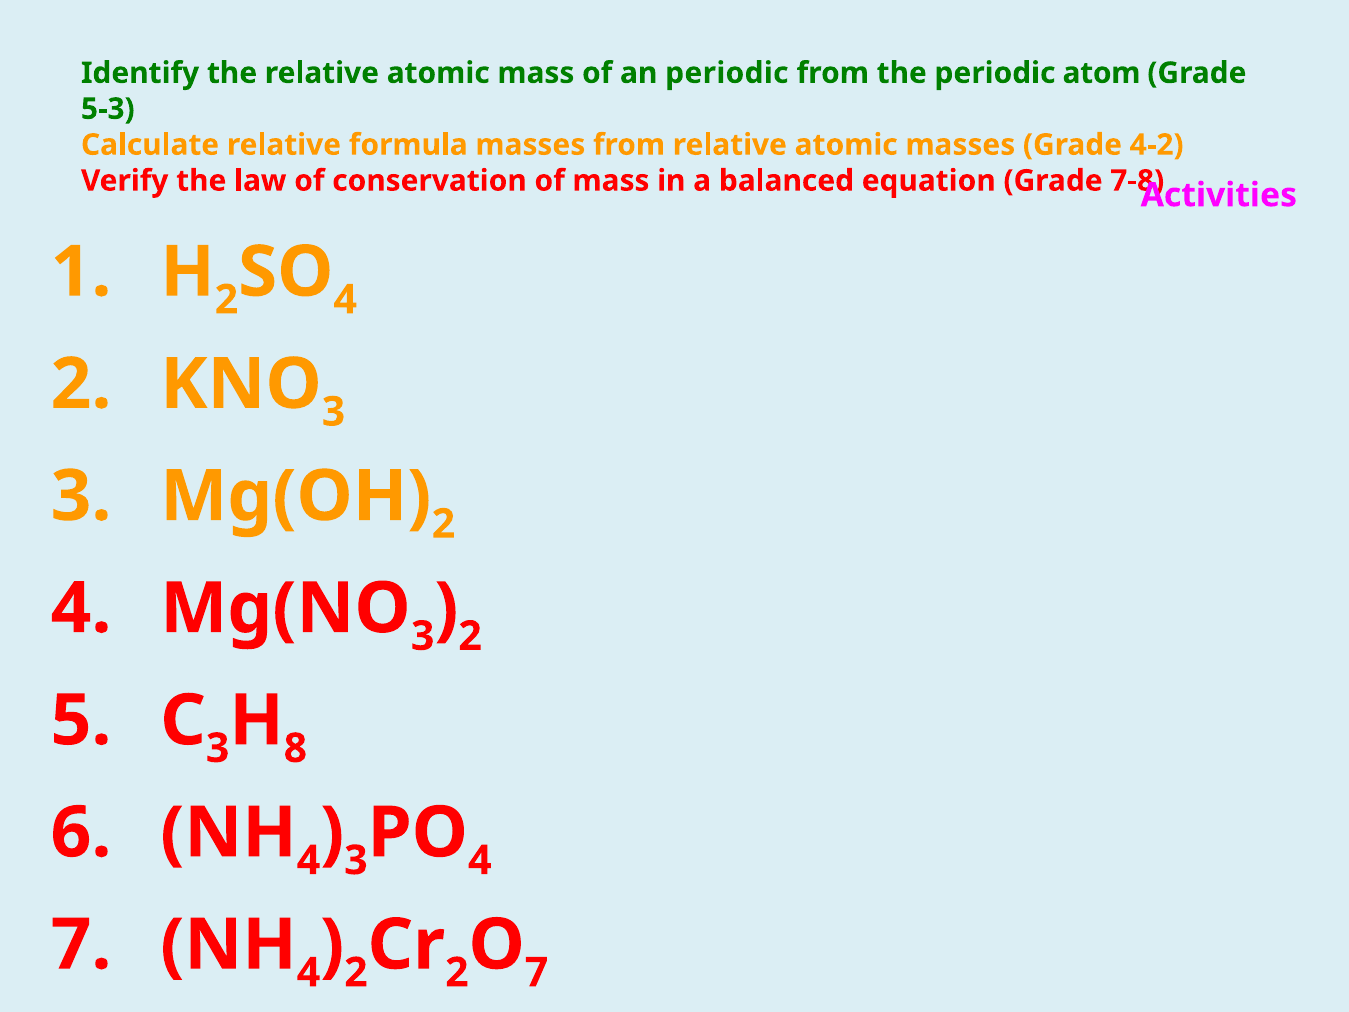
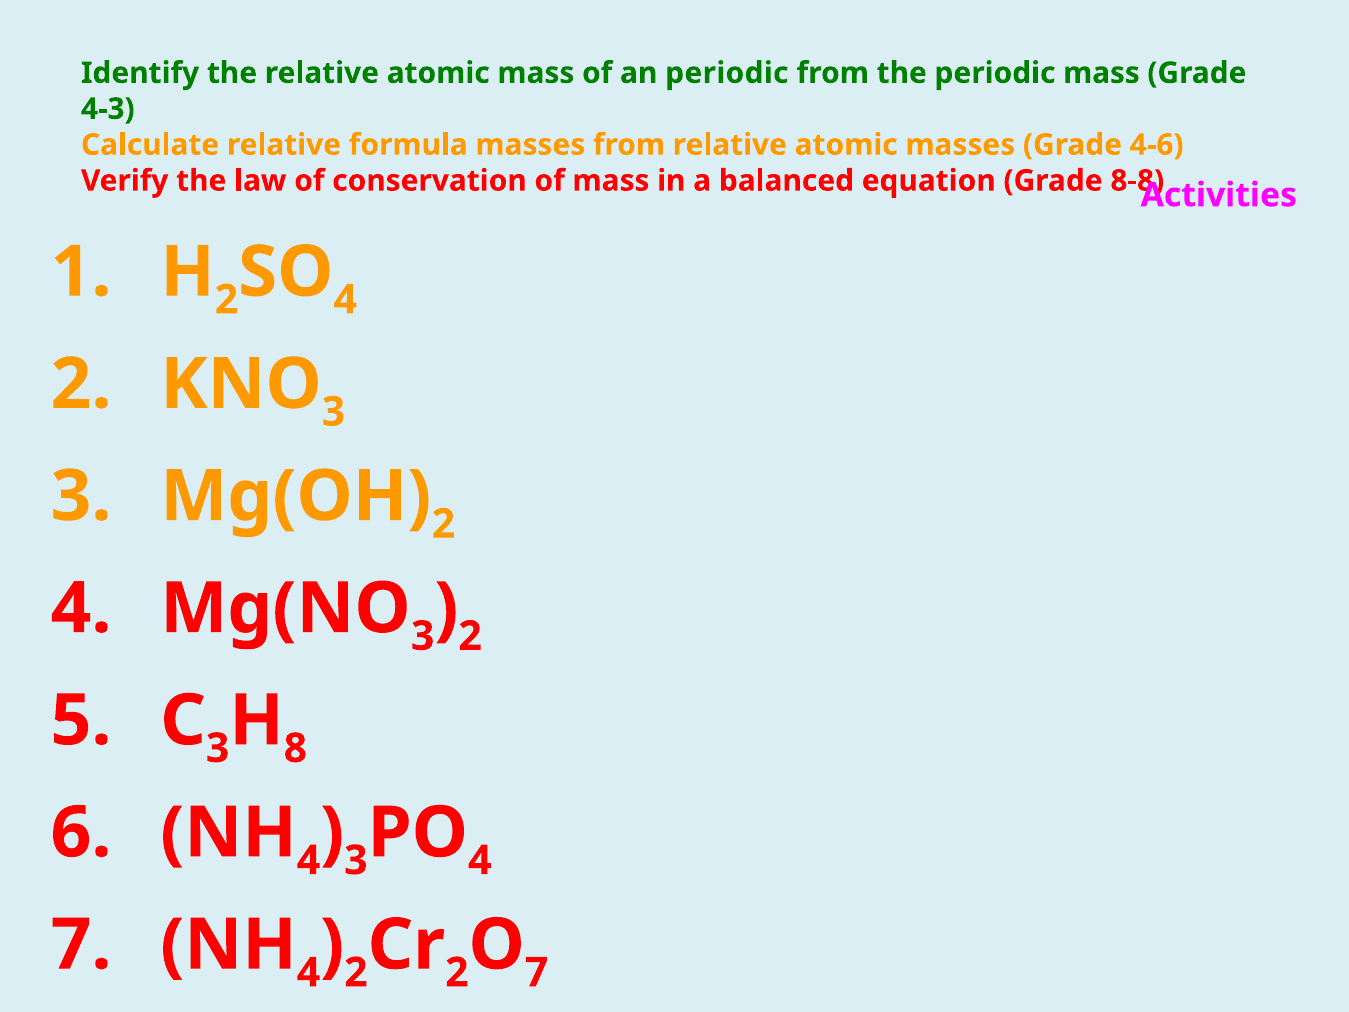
periodic atom: atom -> mass
5-3: 5-3 -> 4-3
4-2: 4-2 -> 4-6
7-8: 7-8 -> 8-8
